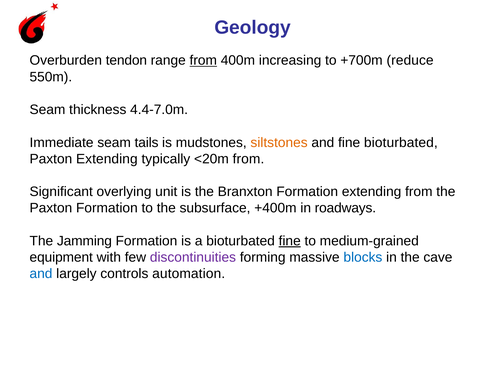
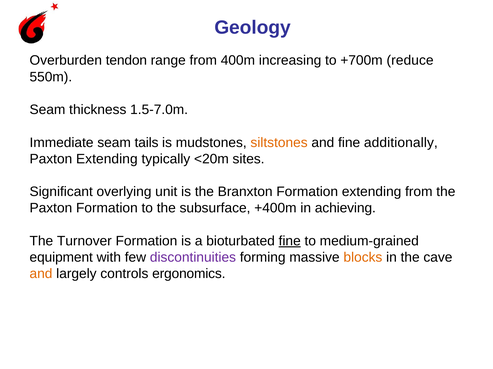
from at (203, 61) underline: present -> none
4.4-7.0m: 4.4-7.0m -> 1.5-7.0m
fine bioturbated: bioturbated -> additionally
<20m from: from -> sites
roadways: roadways -> achieving
Jamming: Jamming -> Turnover
blocks colour: blue -> orange
and at (41, 274) colour: blue -> orange
automation: automation -> ergonomics
